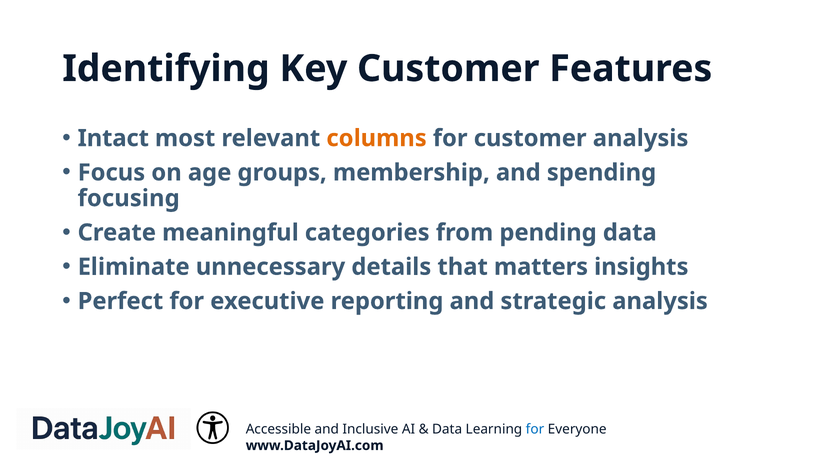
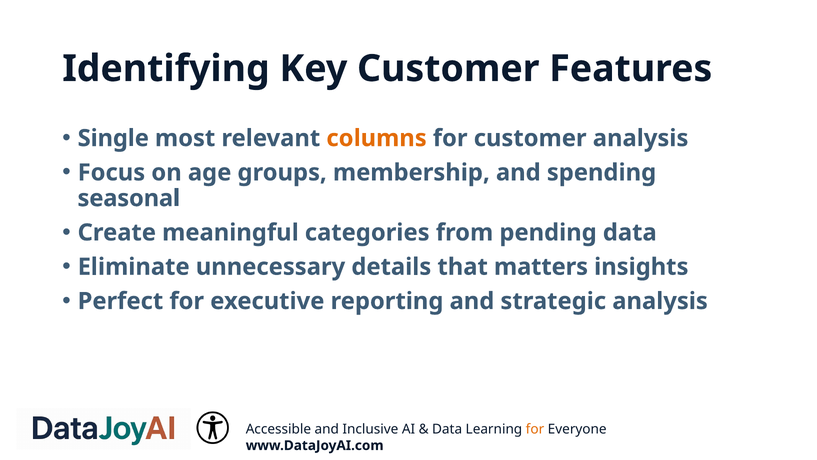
Intact: Intact -> Single
focusing: focusing -> seasonal
for at (535, 429) colour: blue -> orange
